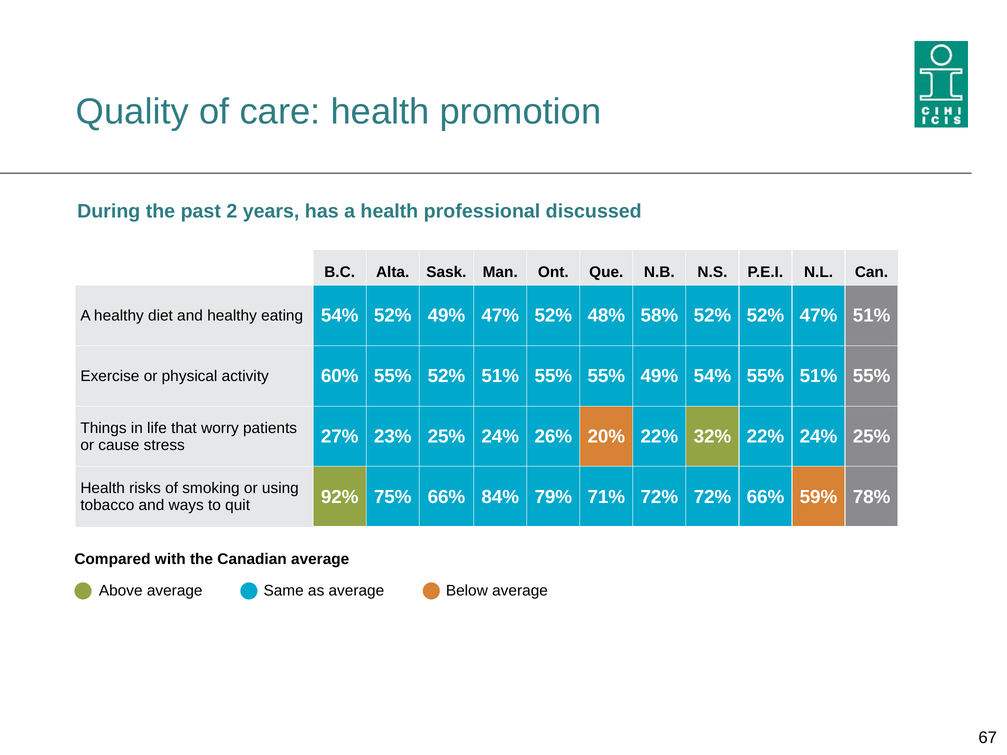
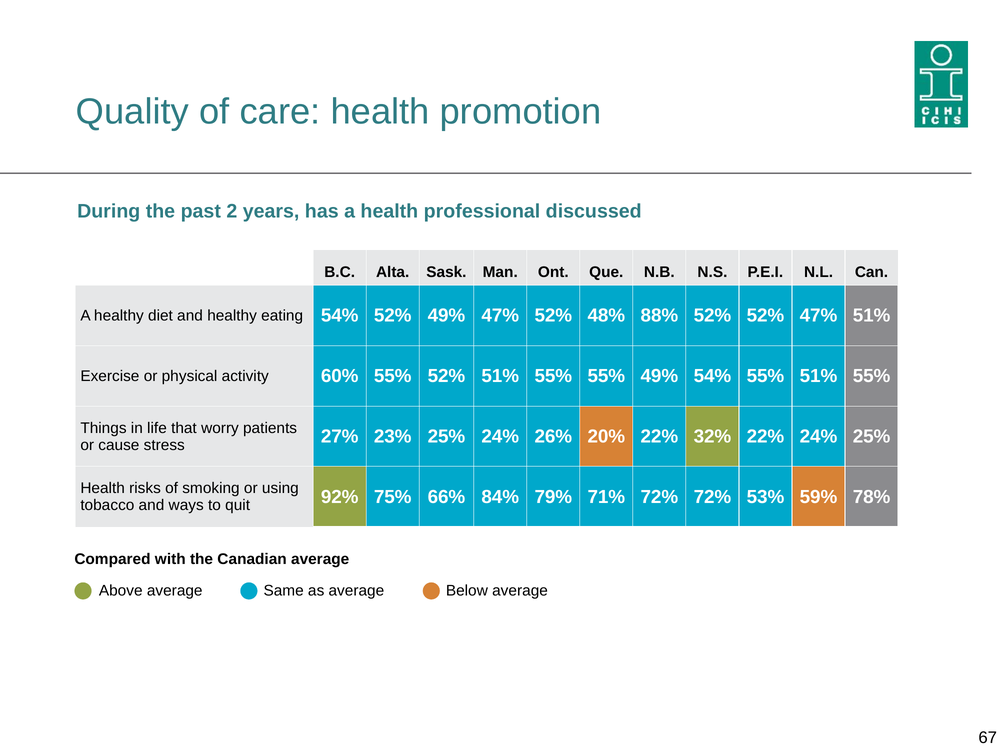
58%: 58% -> 88%
72% 66%: 66% -> 53%
